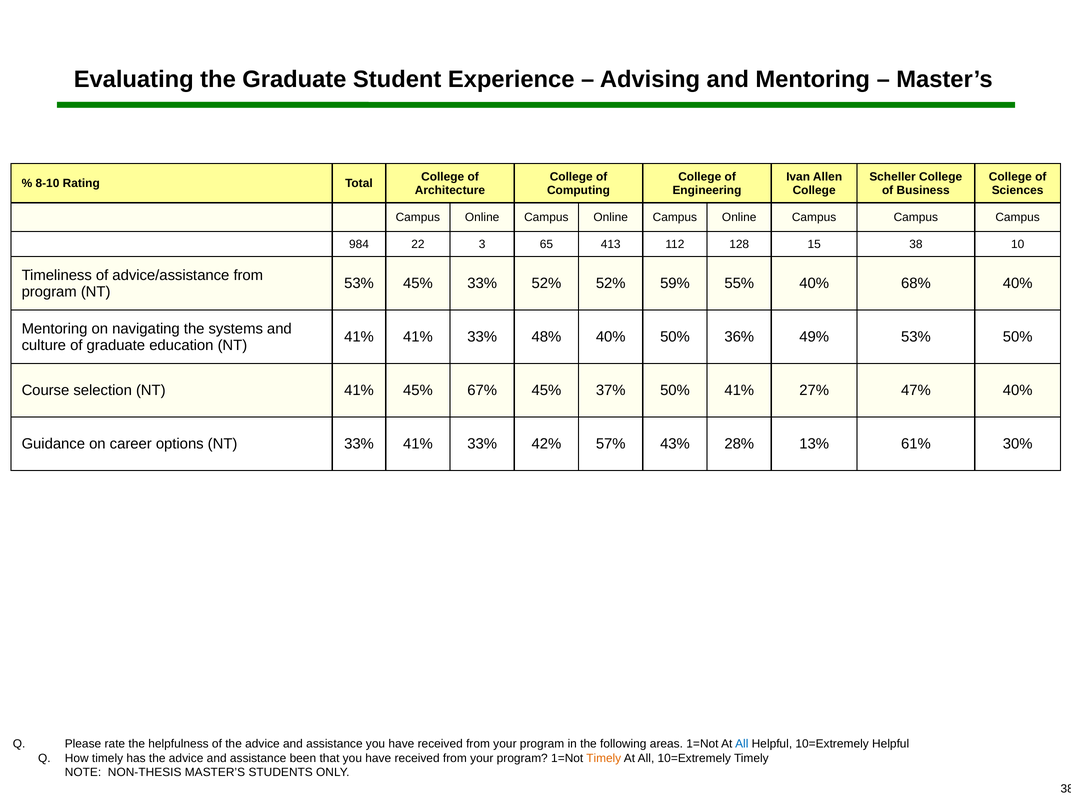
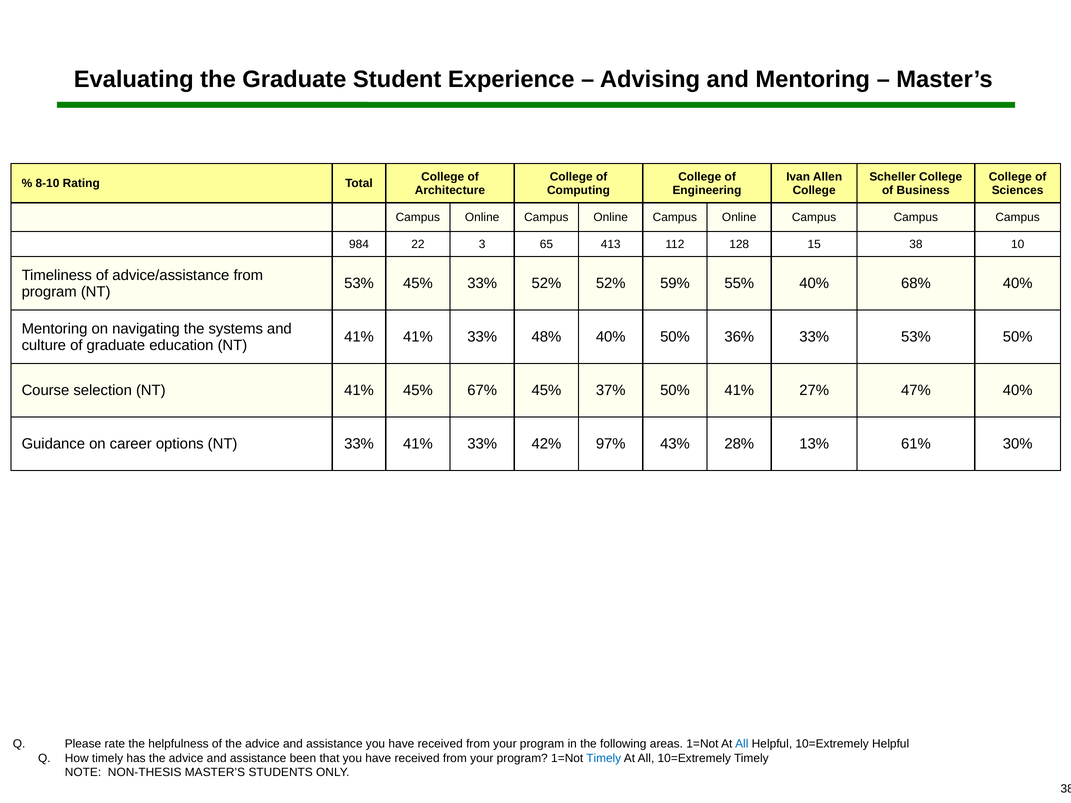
36% 49%: 49% -> 33%
57%: 57% -> 97%
Timely at (604, 759) colour: orange -> blue
